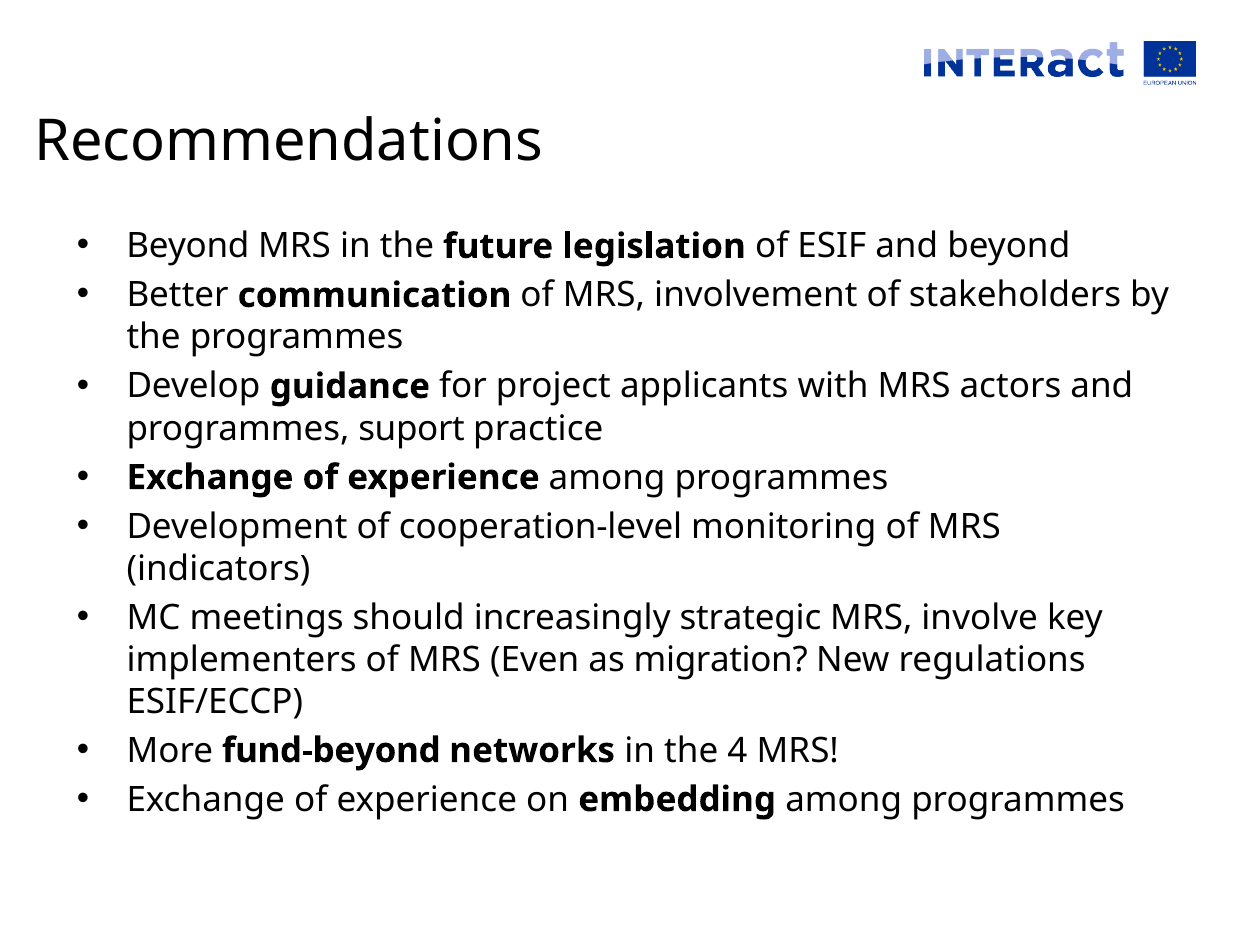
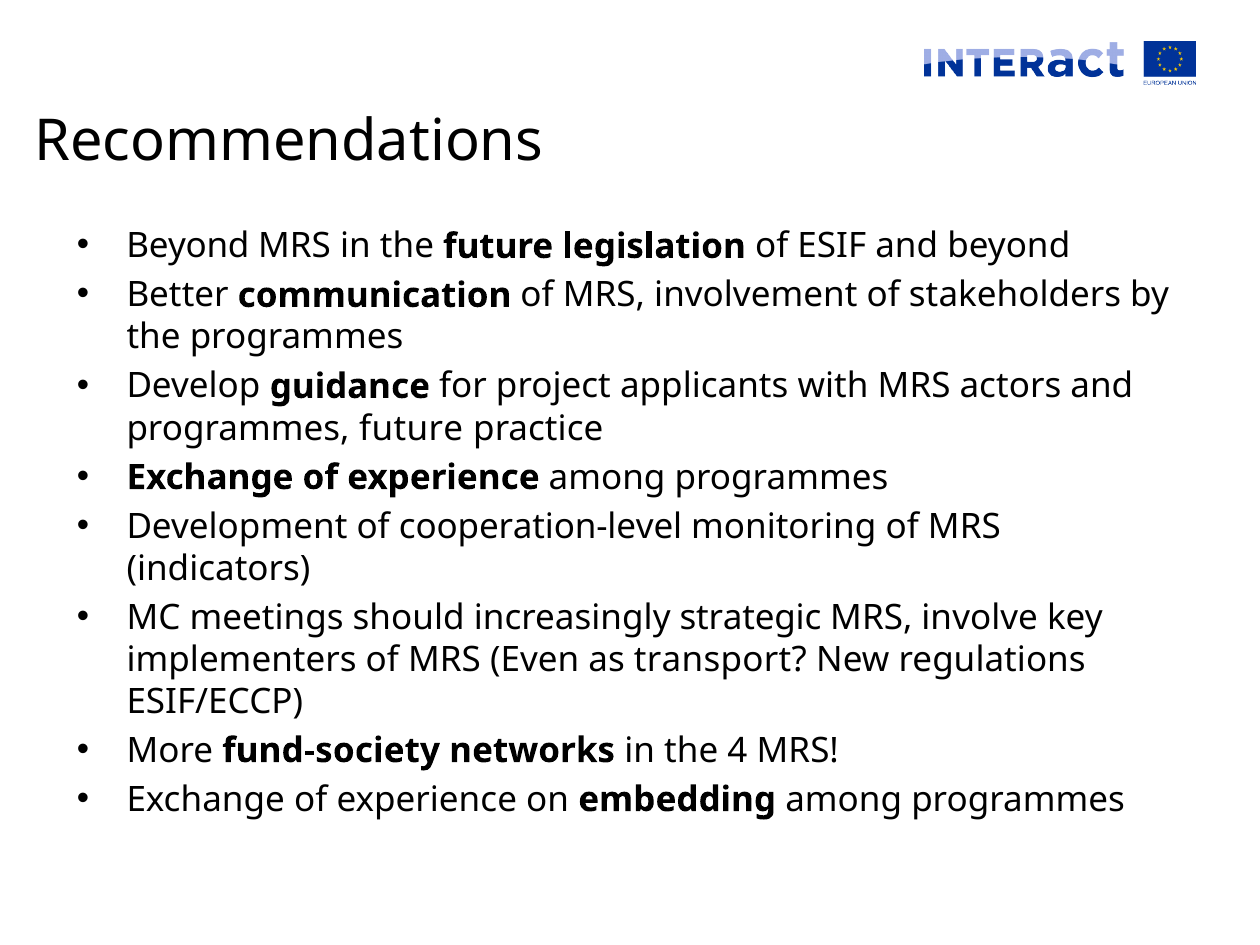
programmes suport: suport -> future
migration: migration -> transport
fund-beyond: fund-beyond -> fund-society
